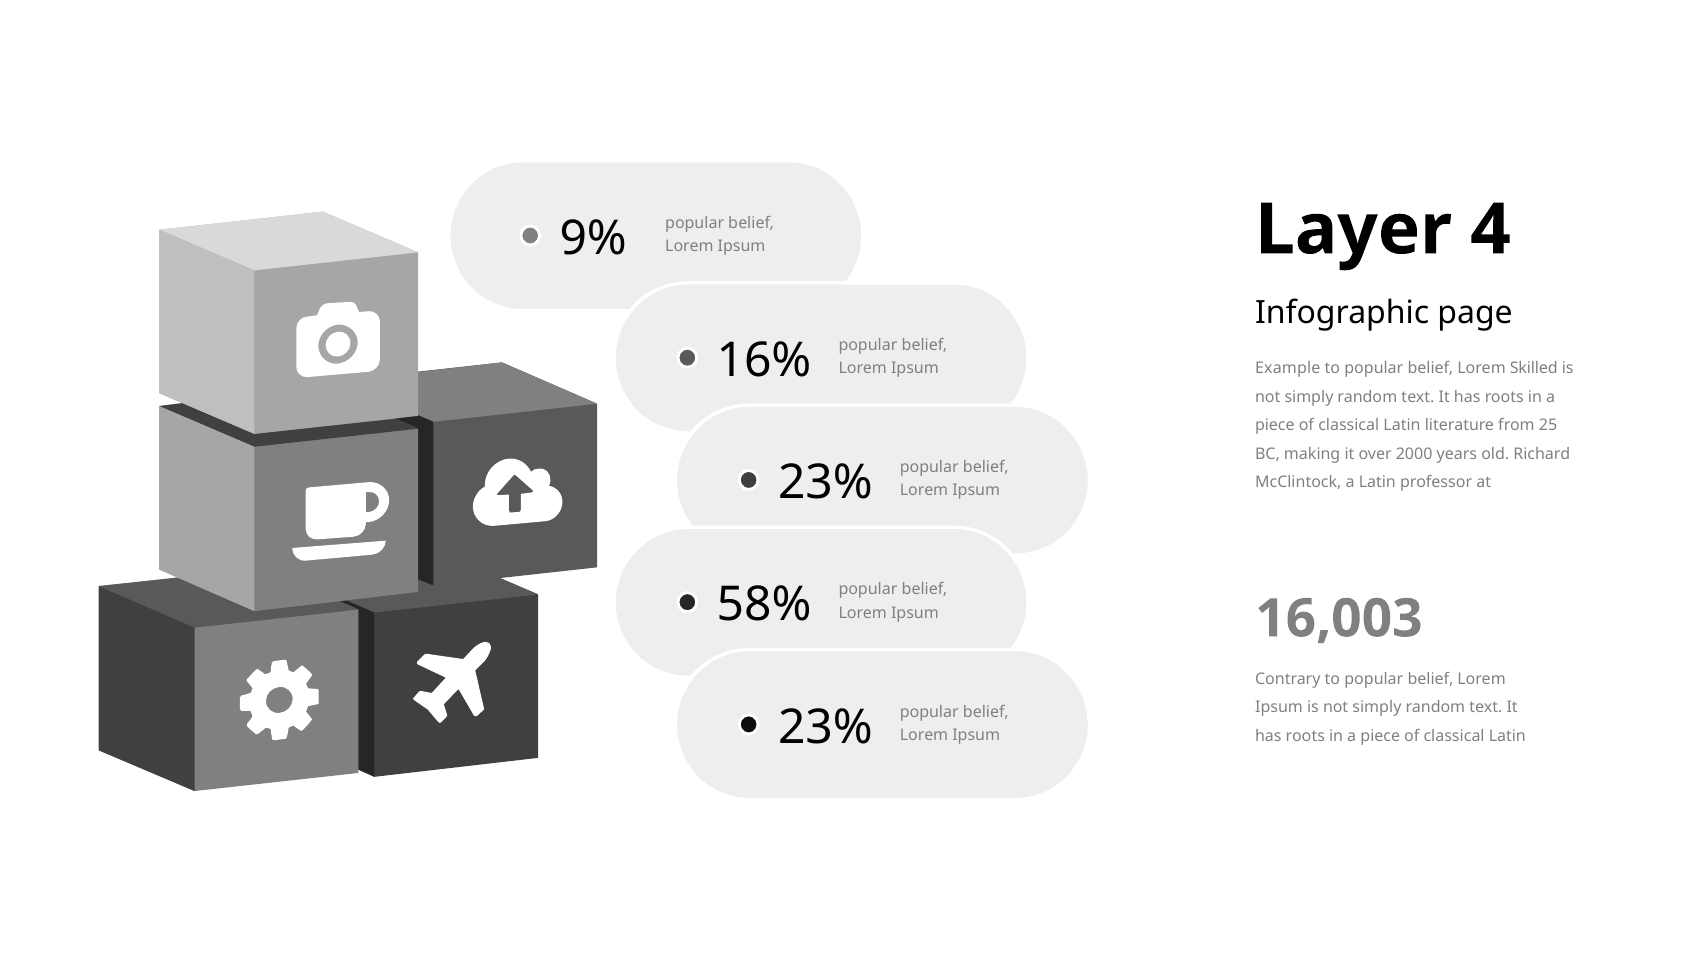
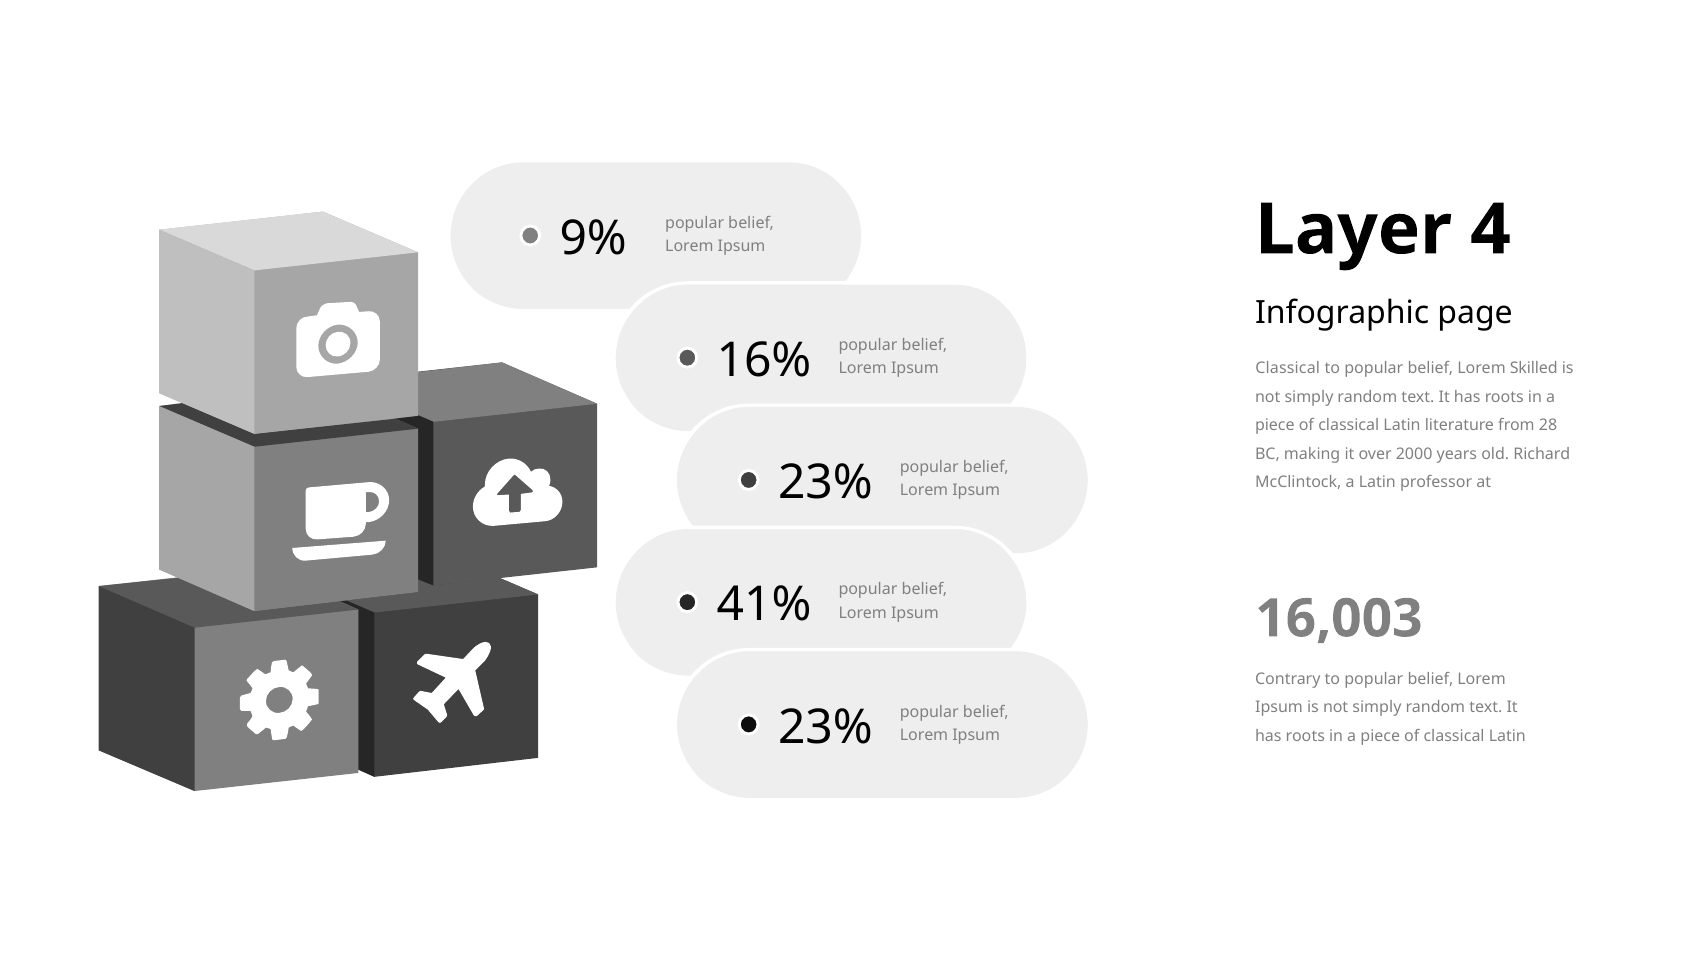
Example at (1288, 368): Example -> Classical
25: 25 -> 28
58%: 58% -> 41%
